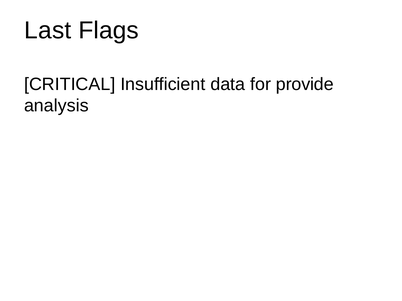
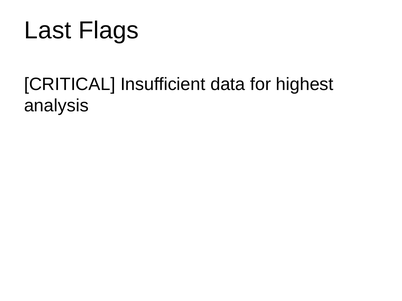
provide: provide -> highest
